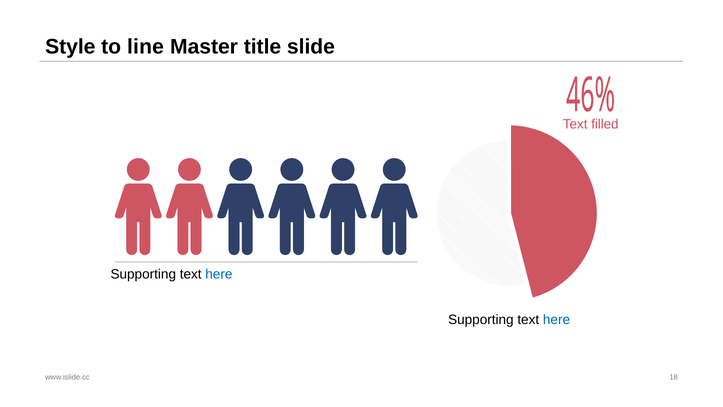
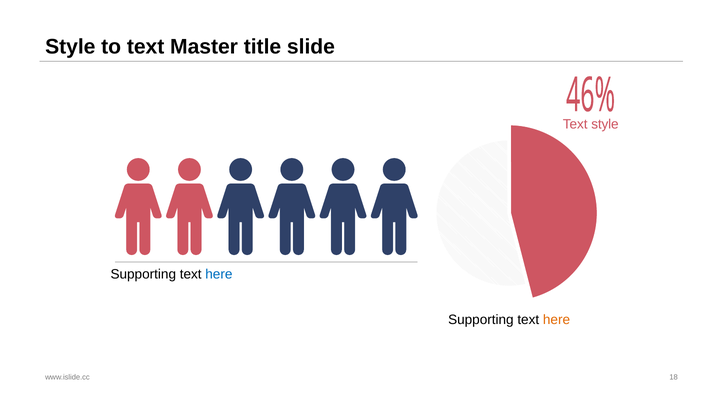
to line: line -> text
Text filled: filled -> style
here at (556, 319) colour: blue -> orange
